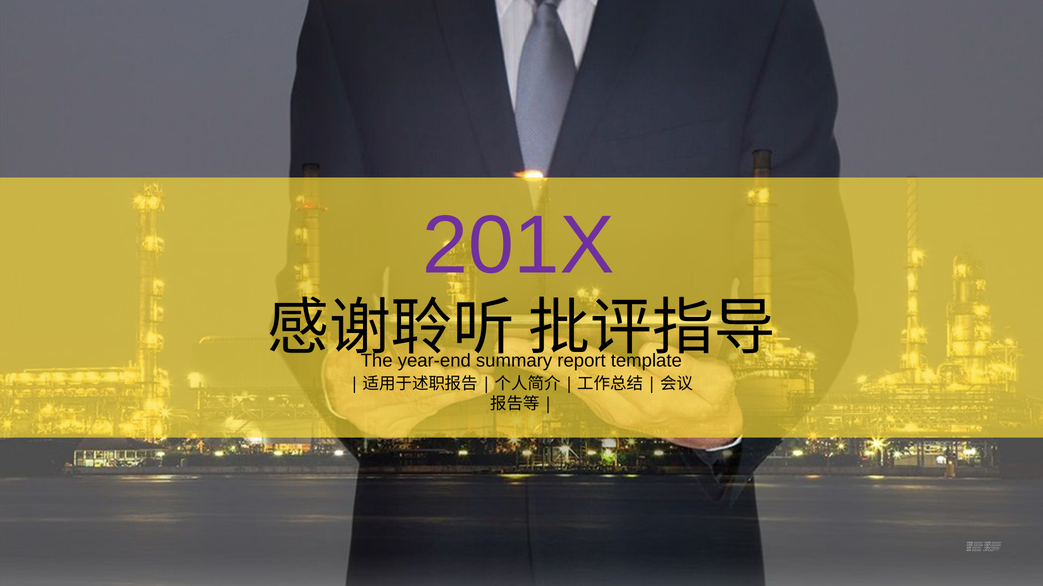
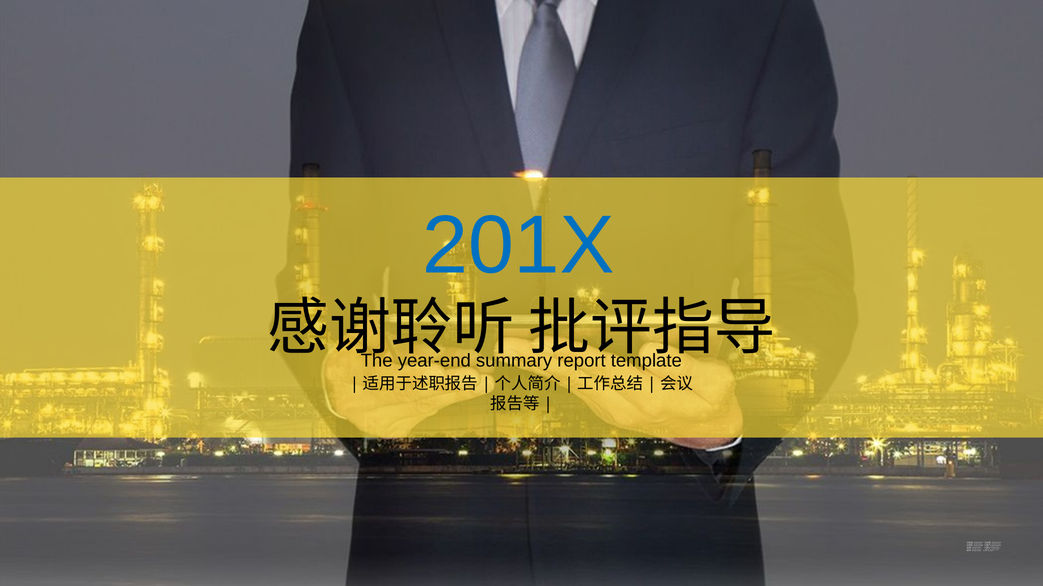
201X colour: purple -> blue
